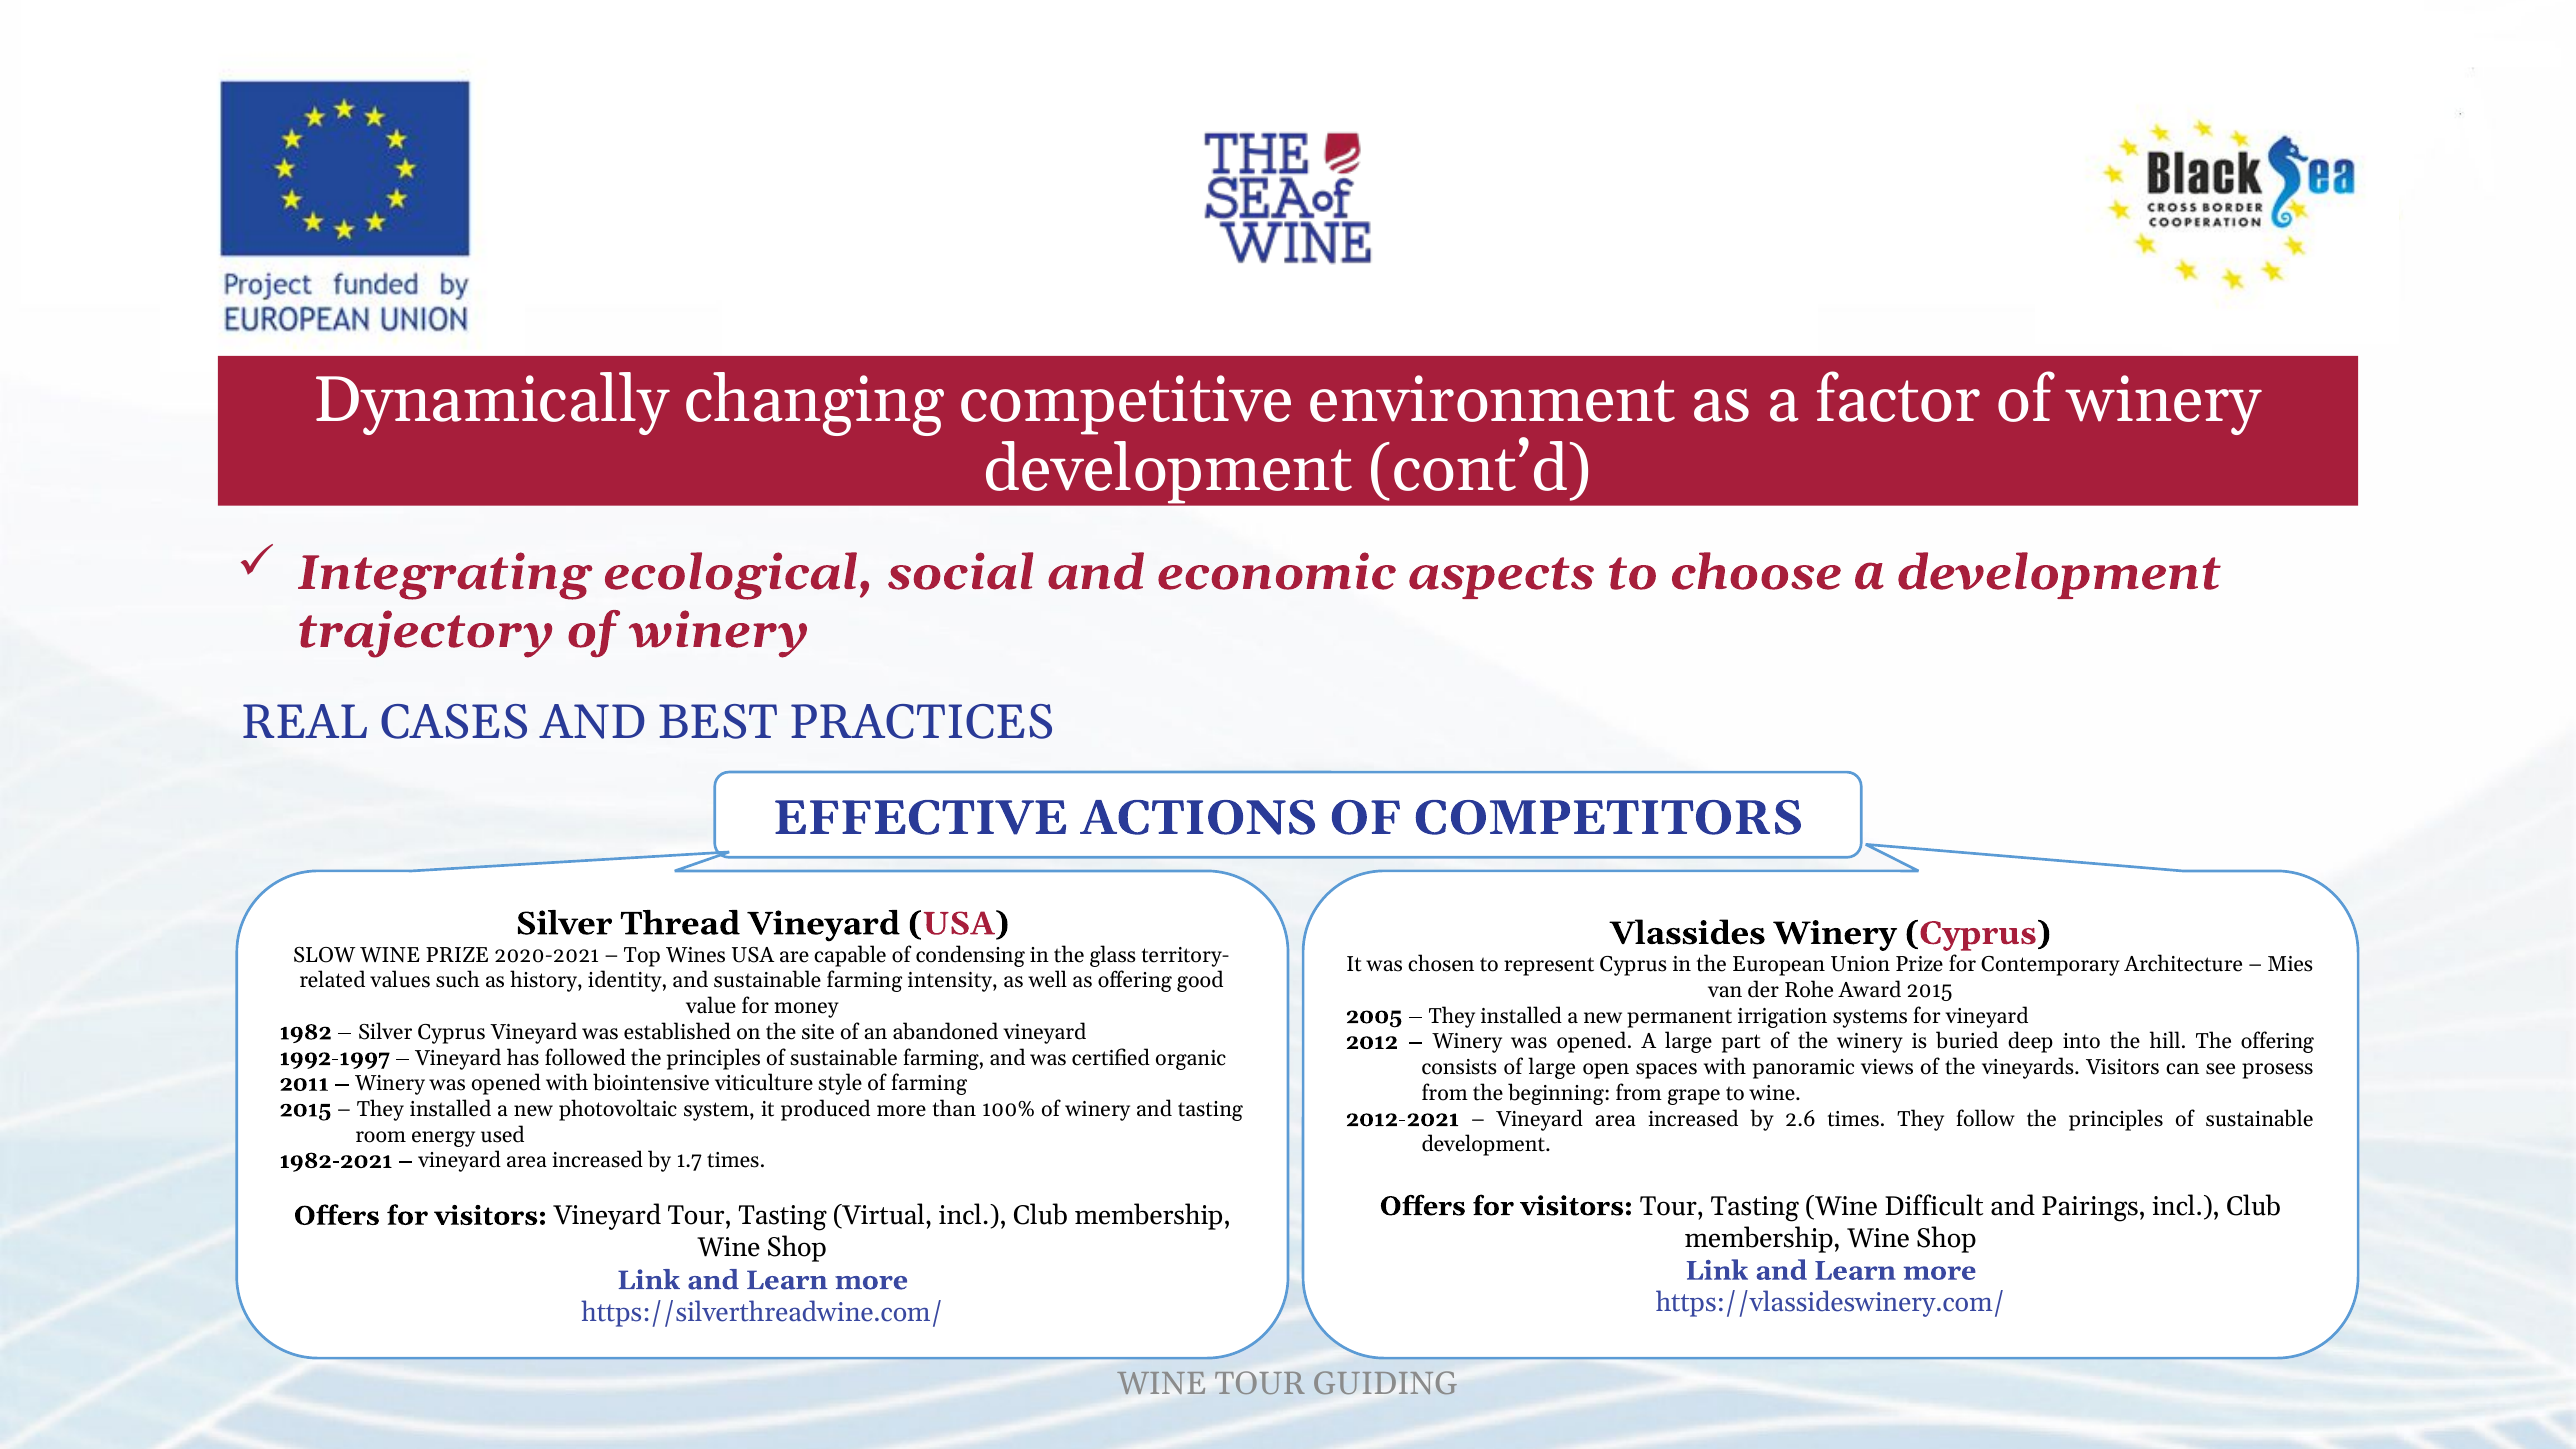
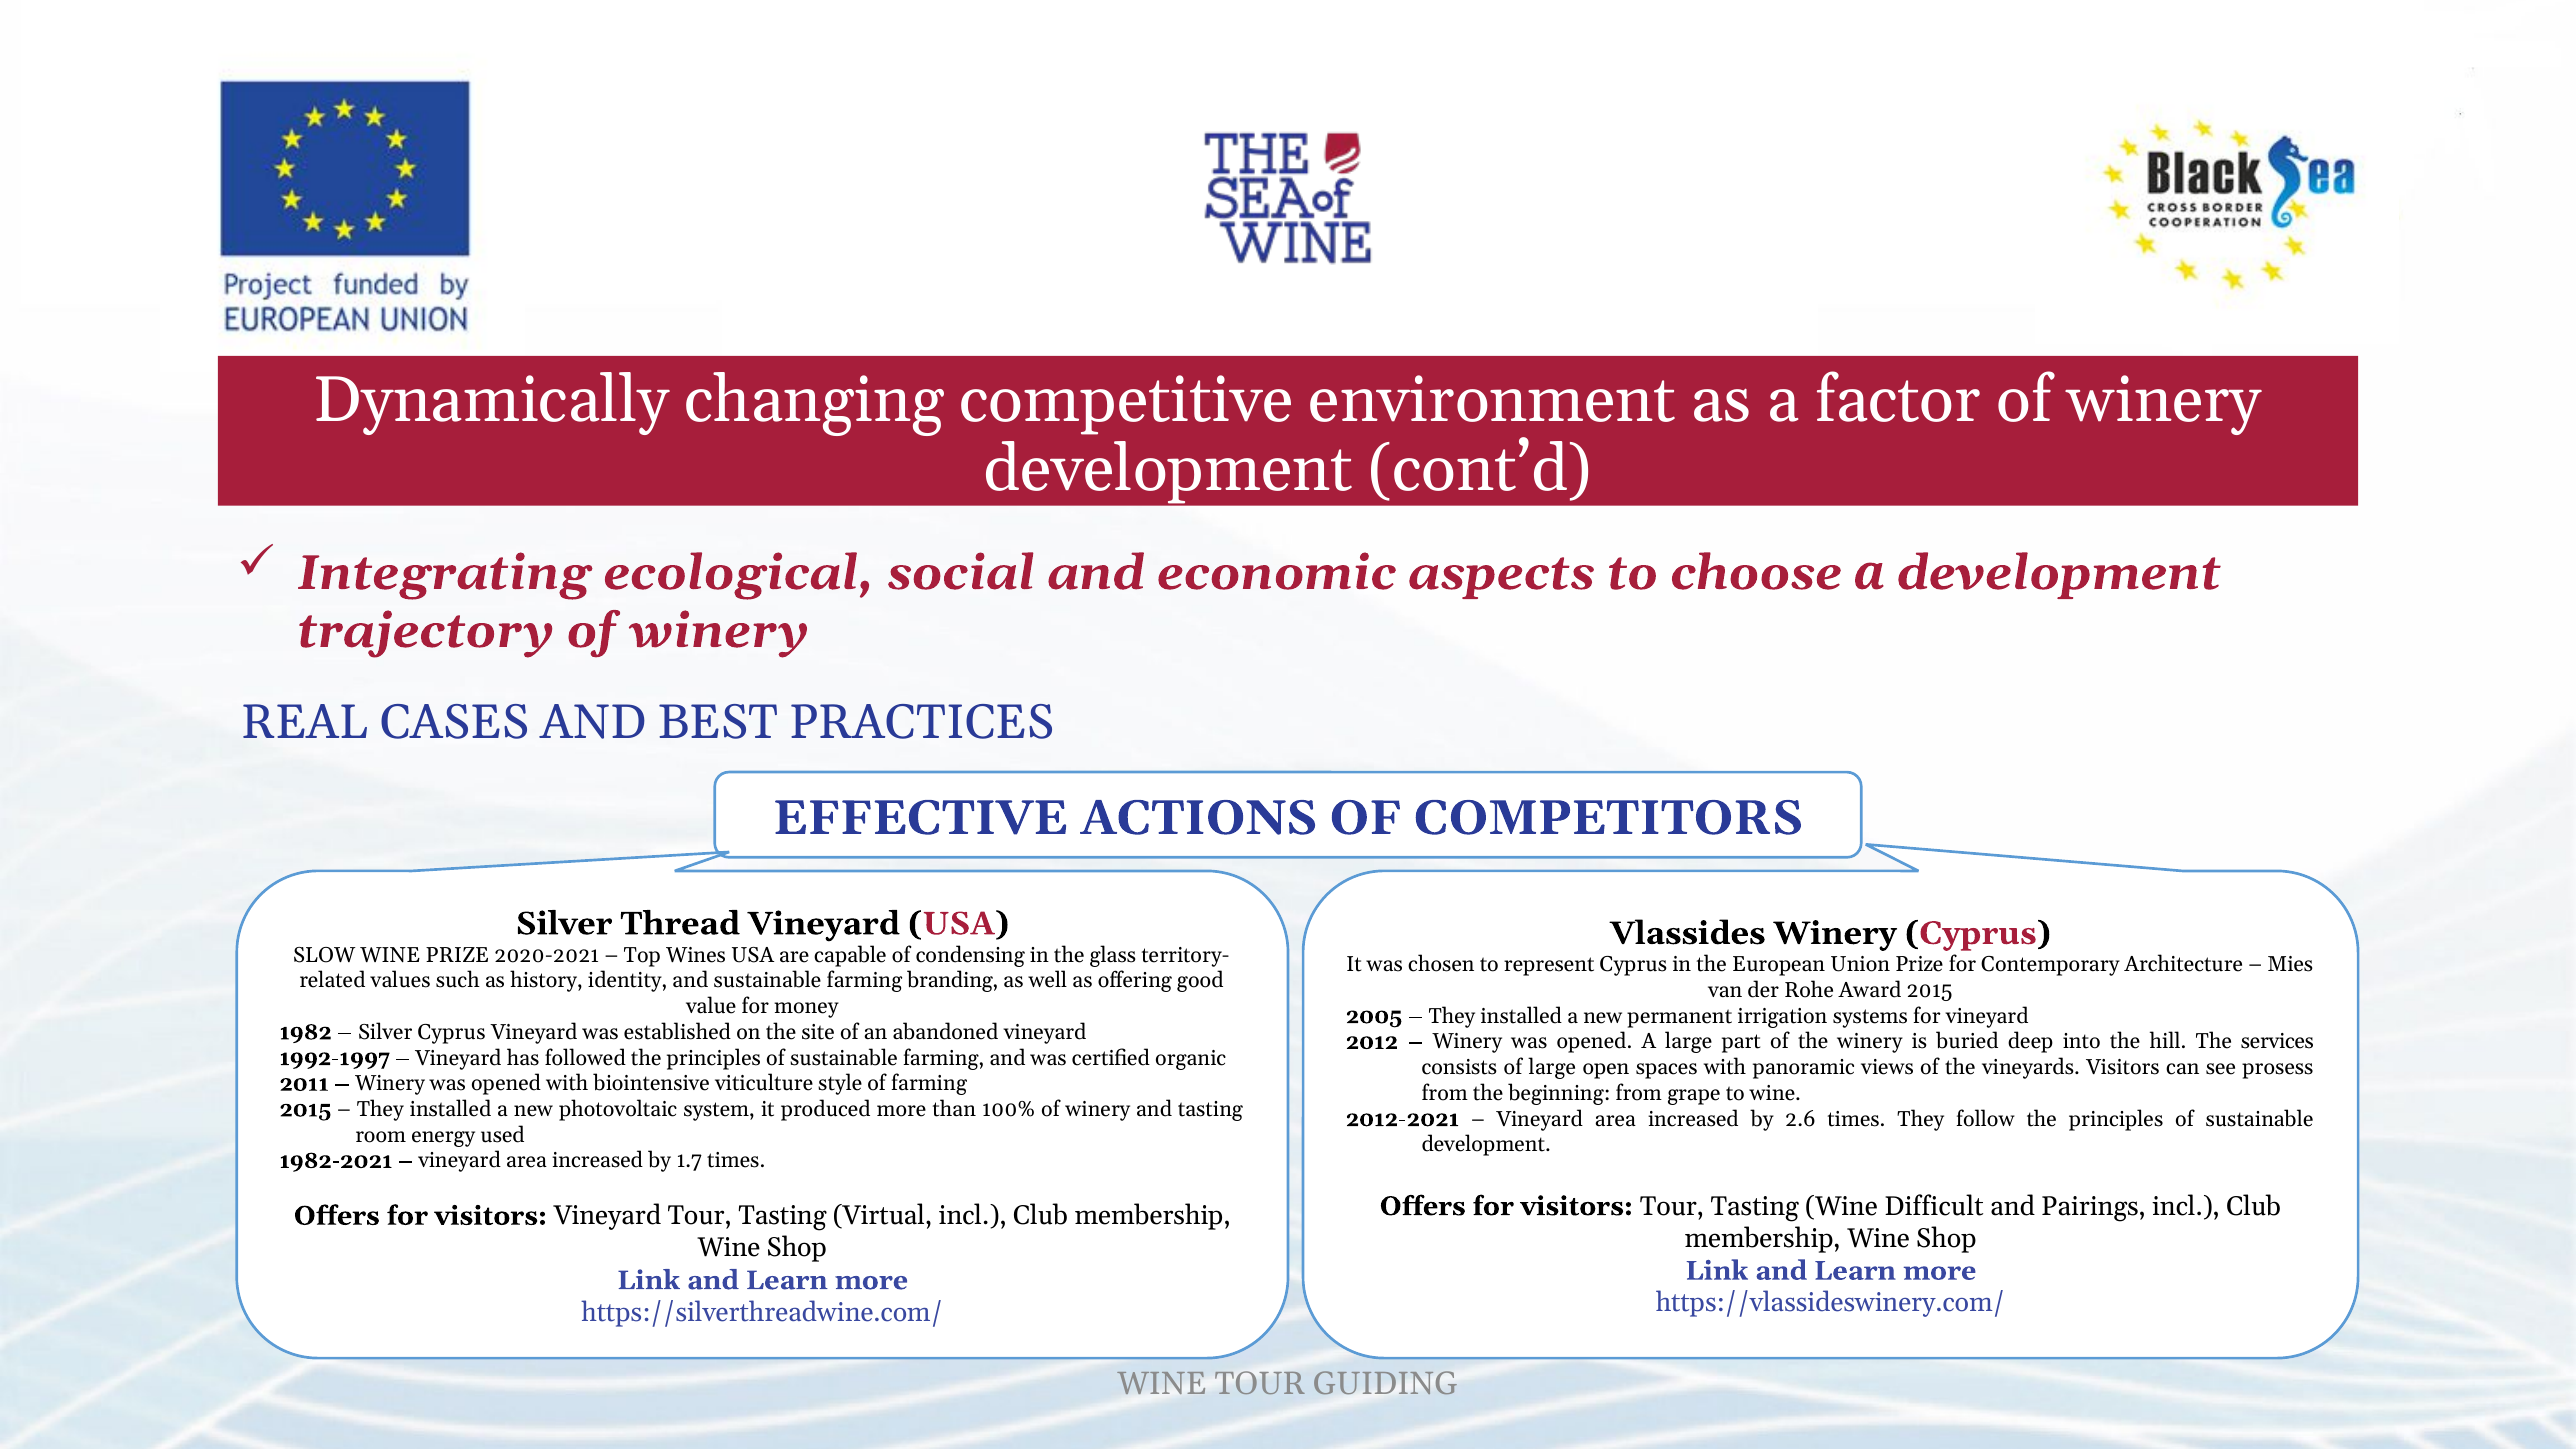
intensity: intensity -> branding
The offering: offering -> services
